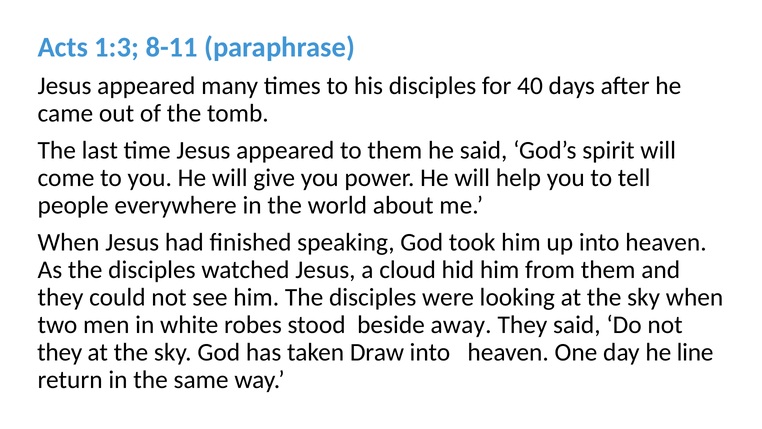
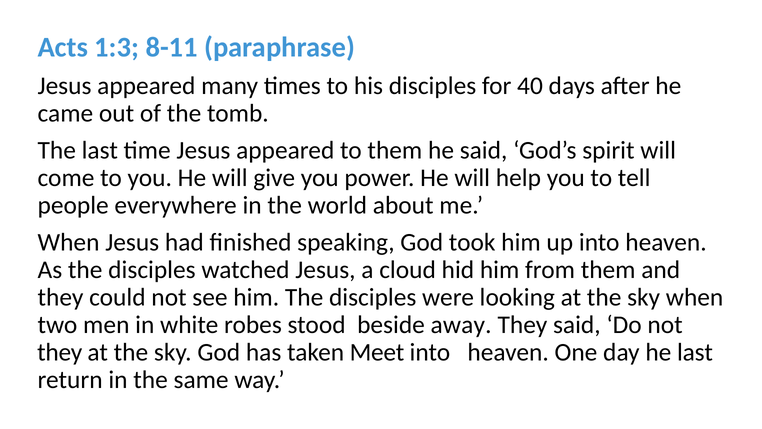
Draw: Draw -> Meet
he line: line -> last
